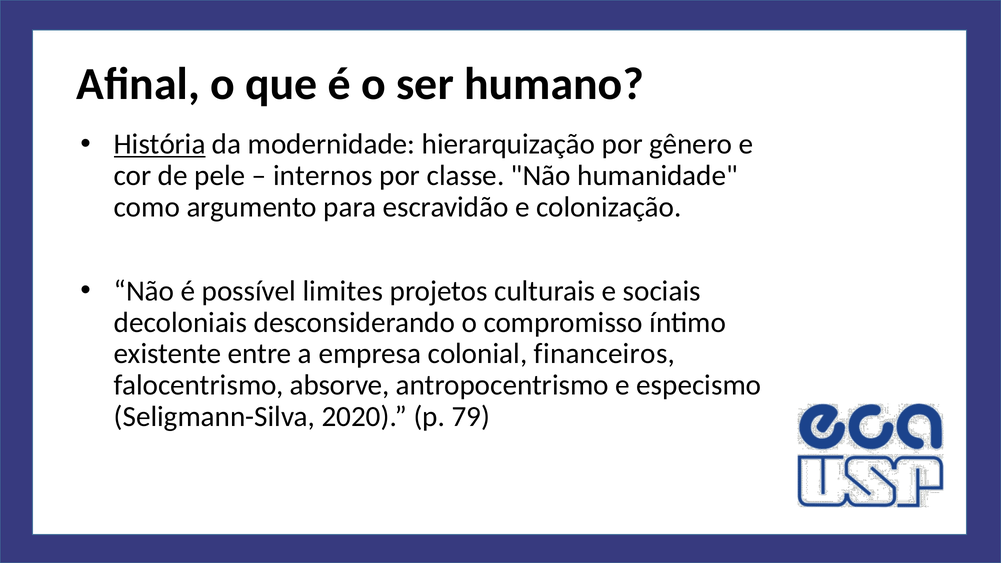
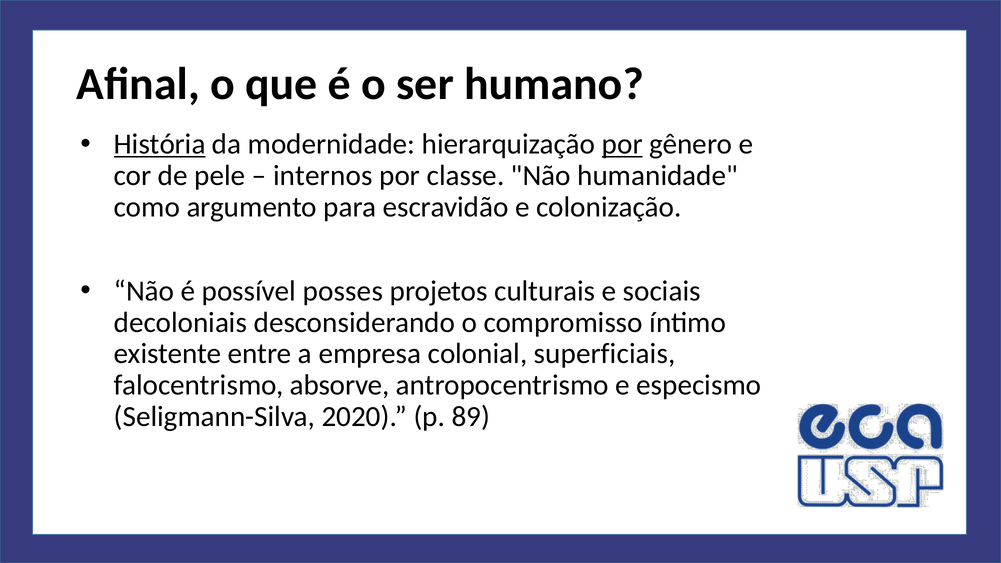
por at (622, 144) underline: none -> present
limites: limites -> posses
financeiros: financeiros -> superficiais
79: 79 -> 89
